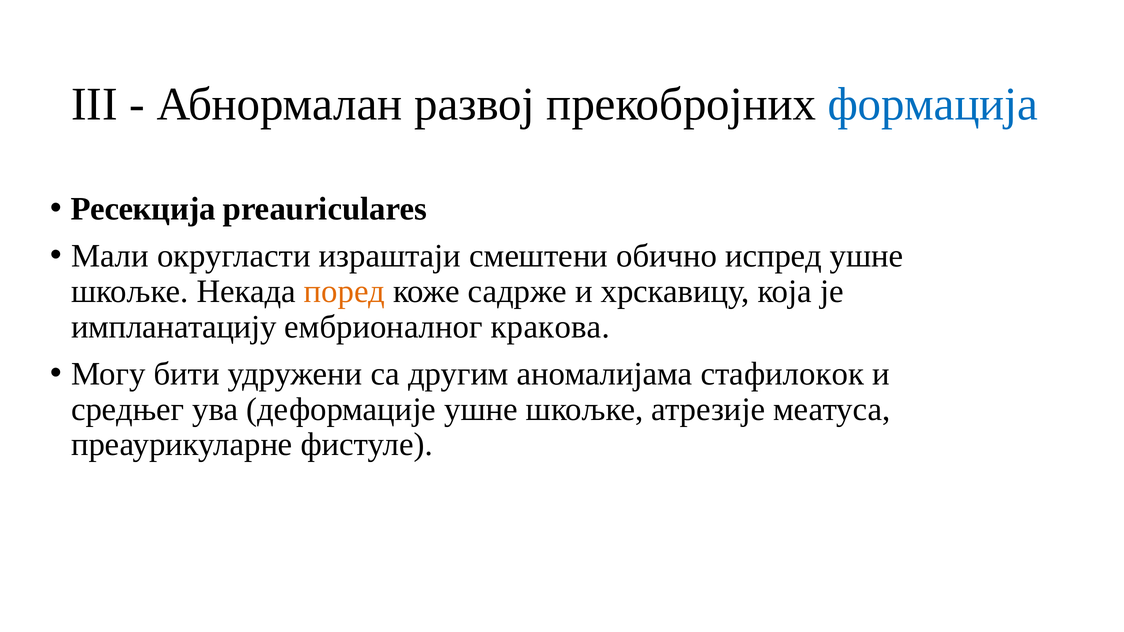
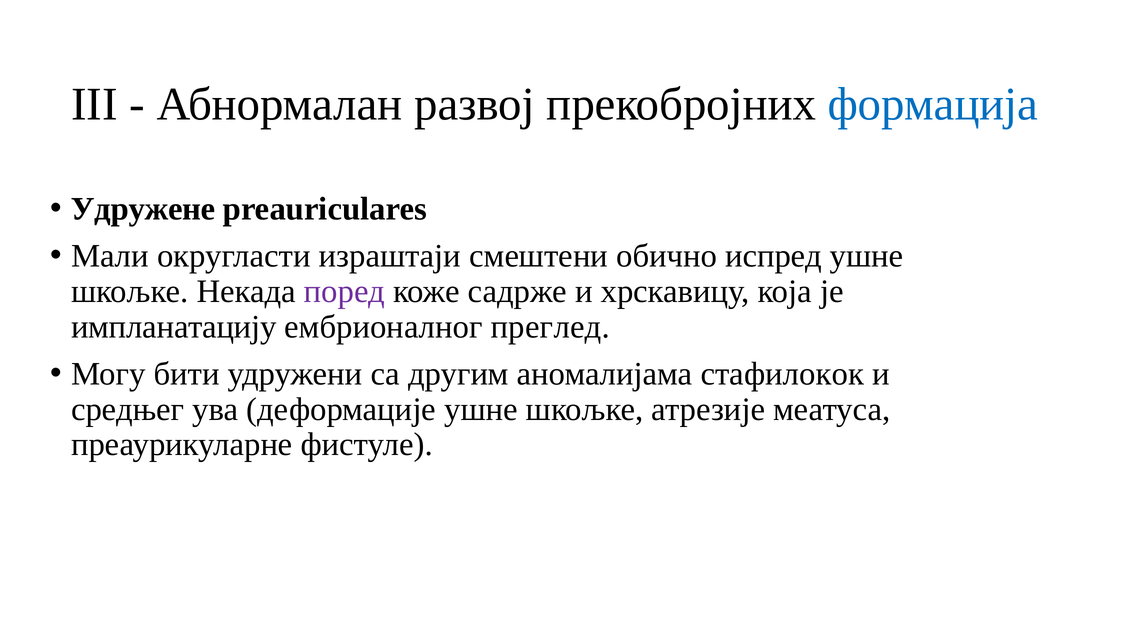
Ресекција: Ресекција -> Удружене
поред colour: orange -> purple
кракова: кракова -> преглед
